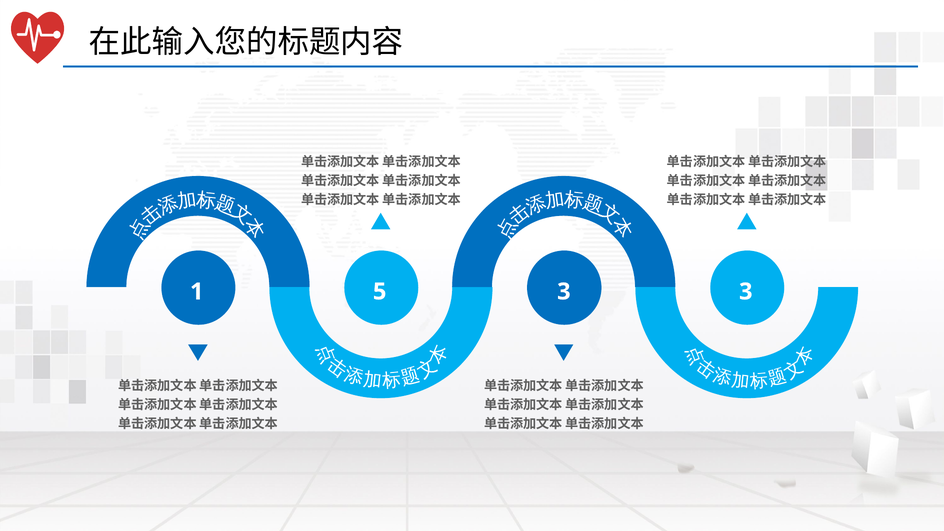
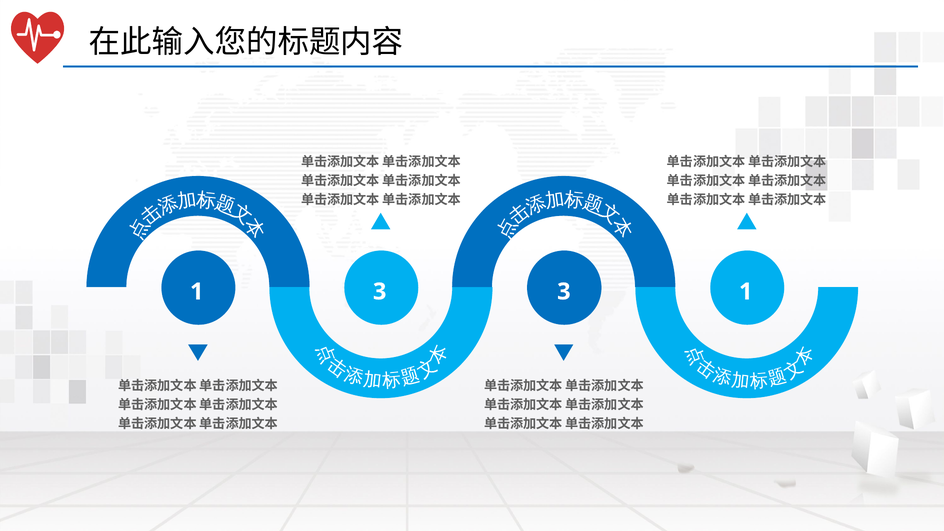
1 5: 5 -> 3
3 3: 3 -> 1
